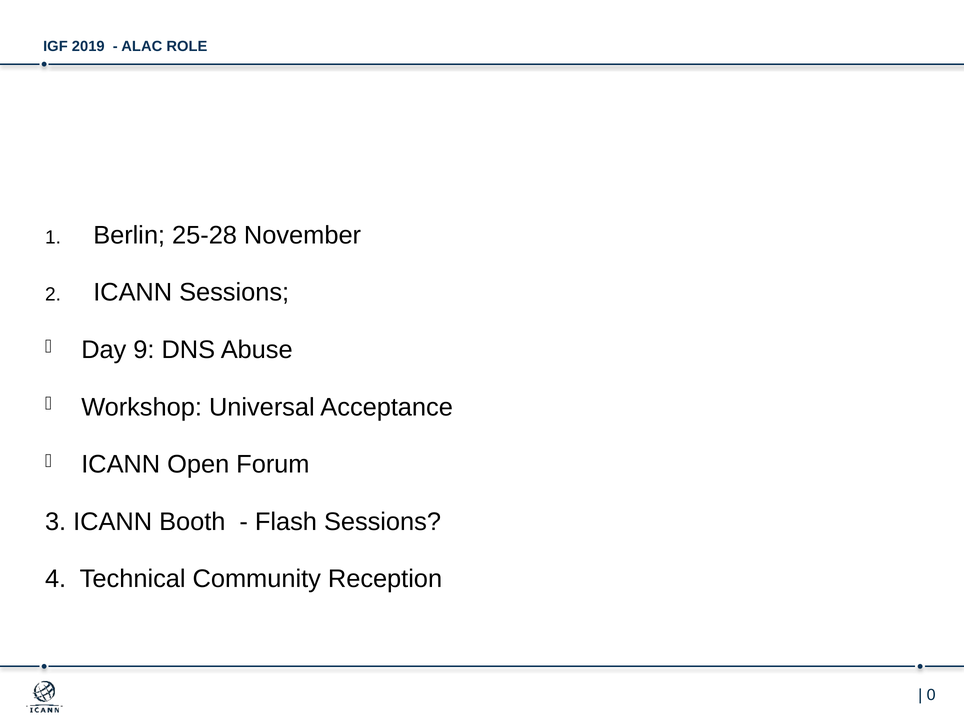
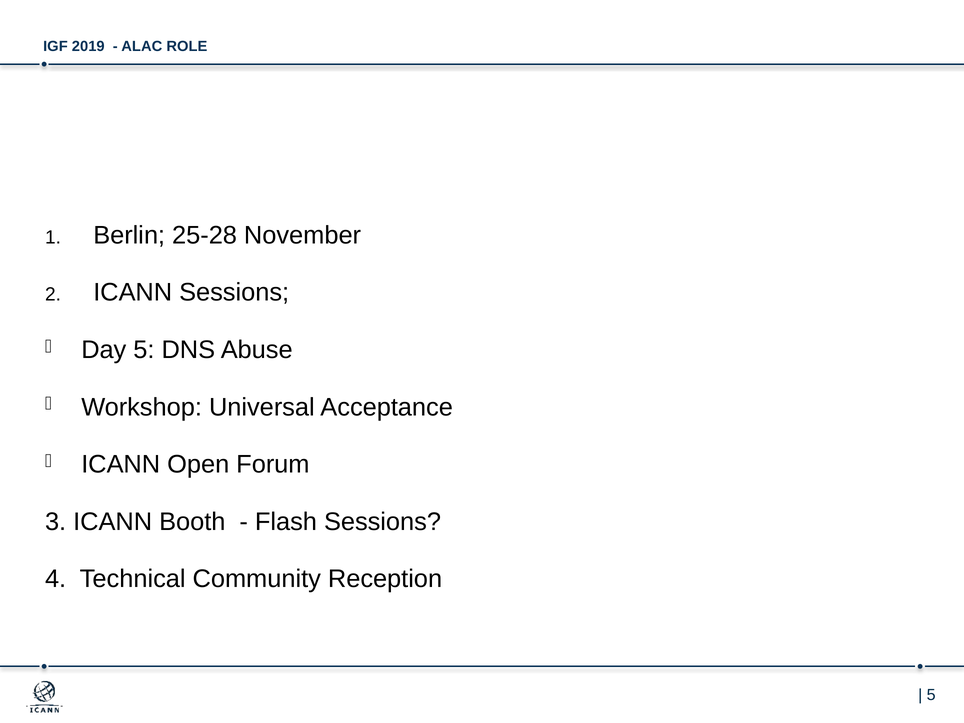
Day 9: 9 -> 5
0 at (931, 695): 0 -> 5
